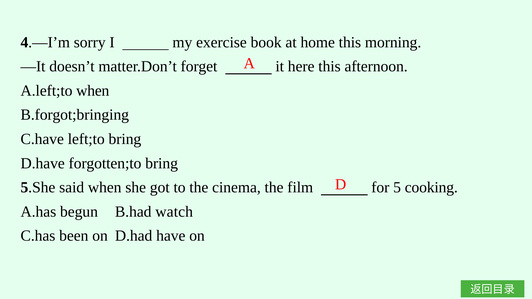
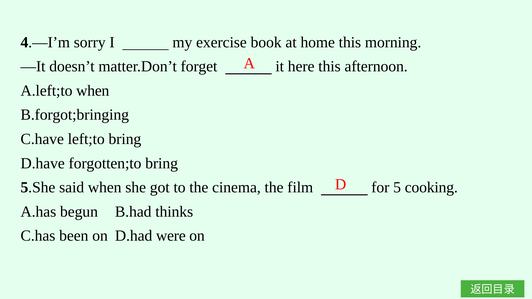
watch: watch -> thinks
have: have -> were
